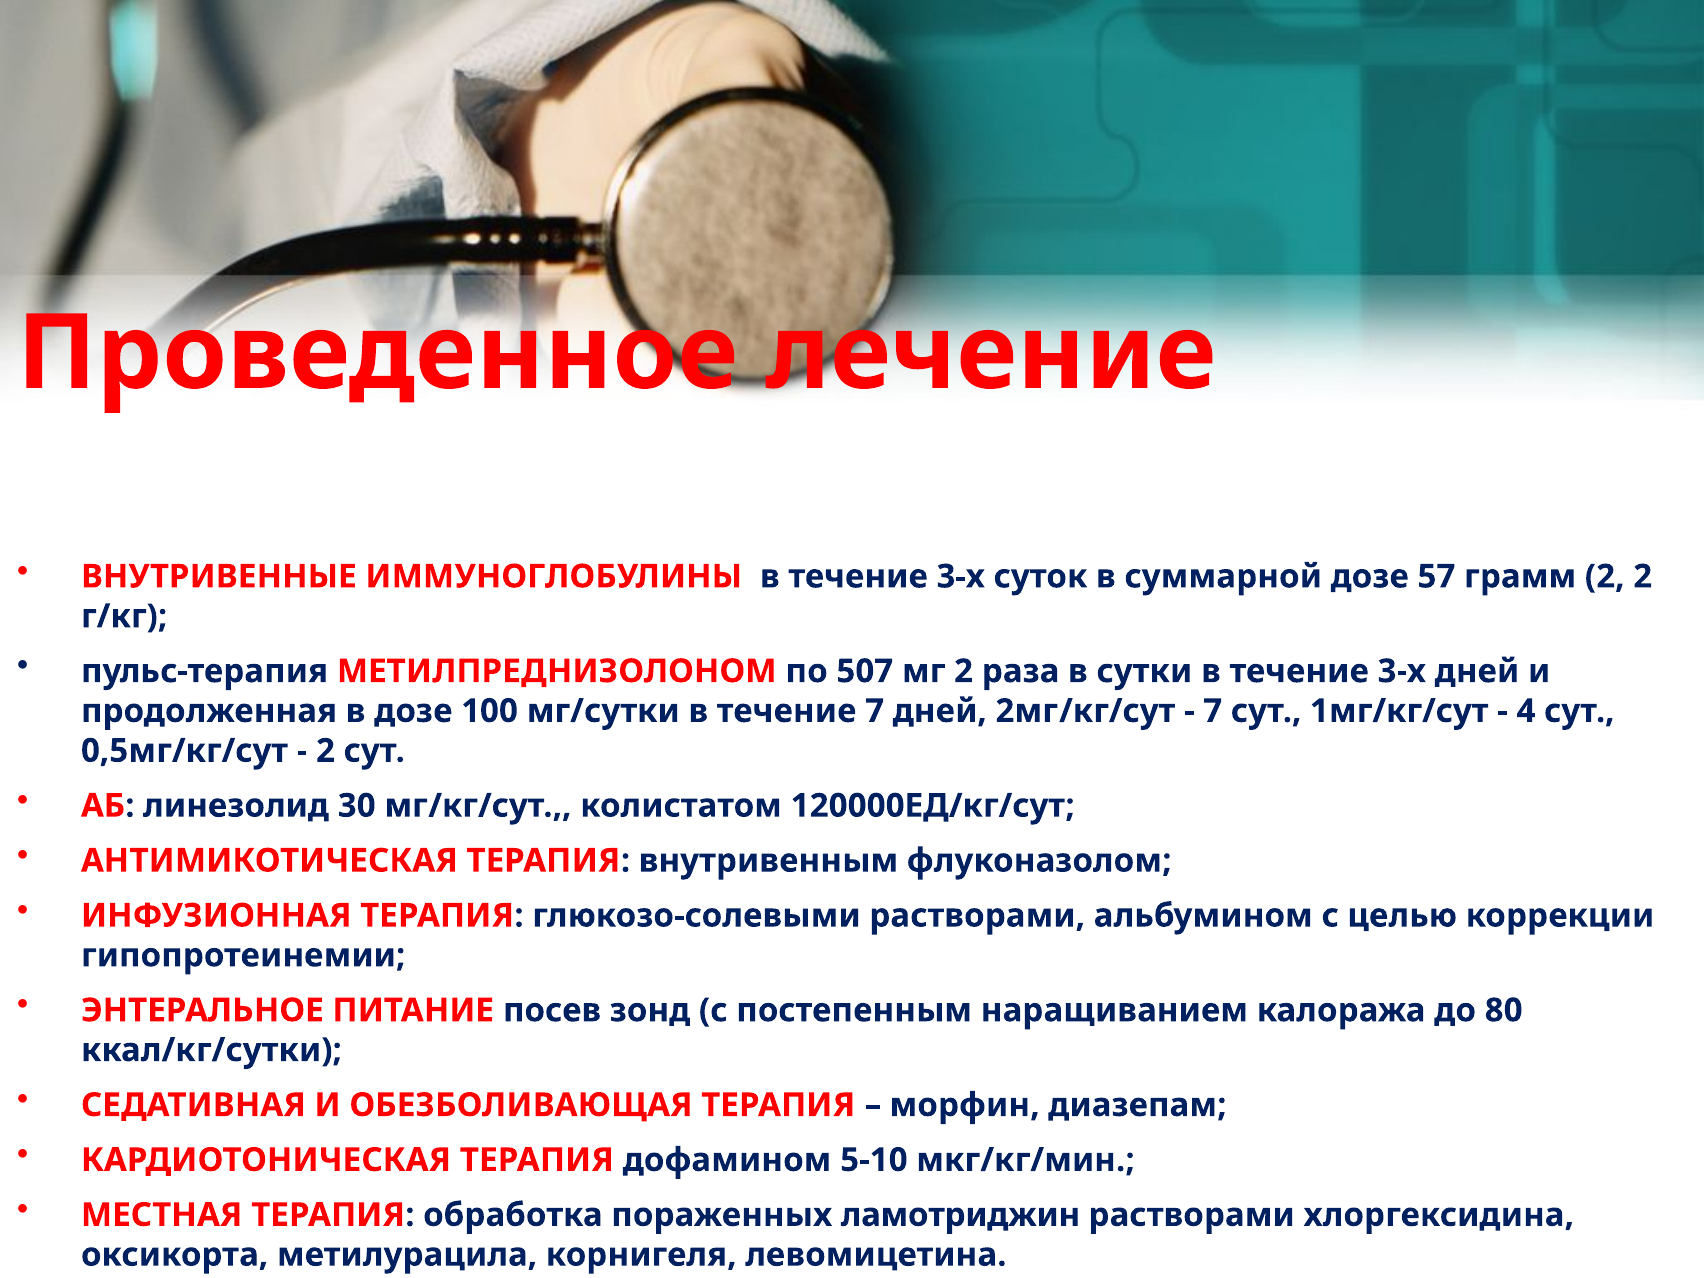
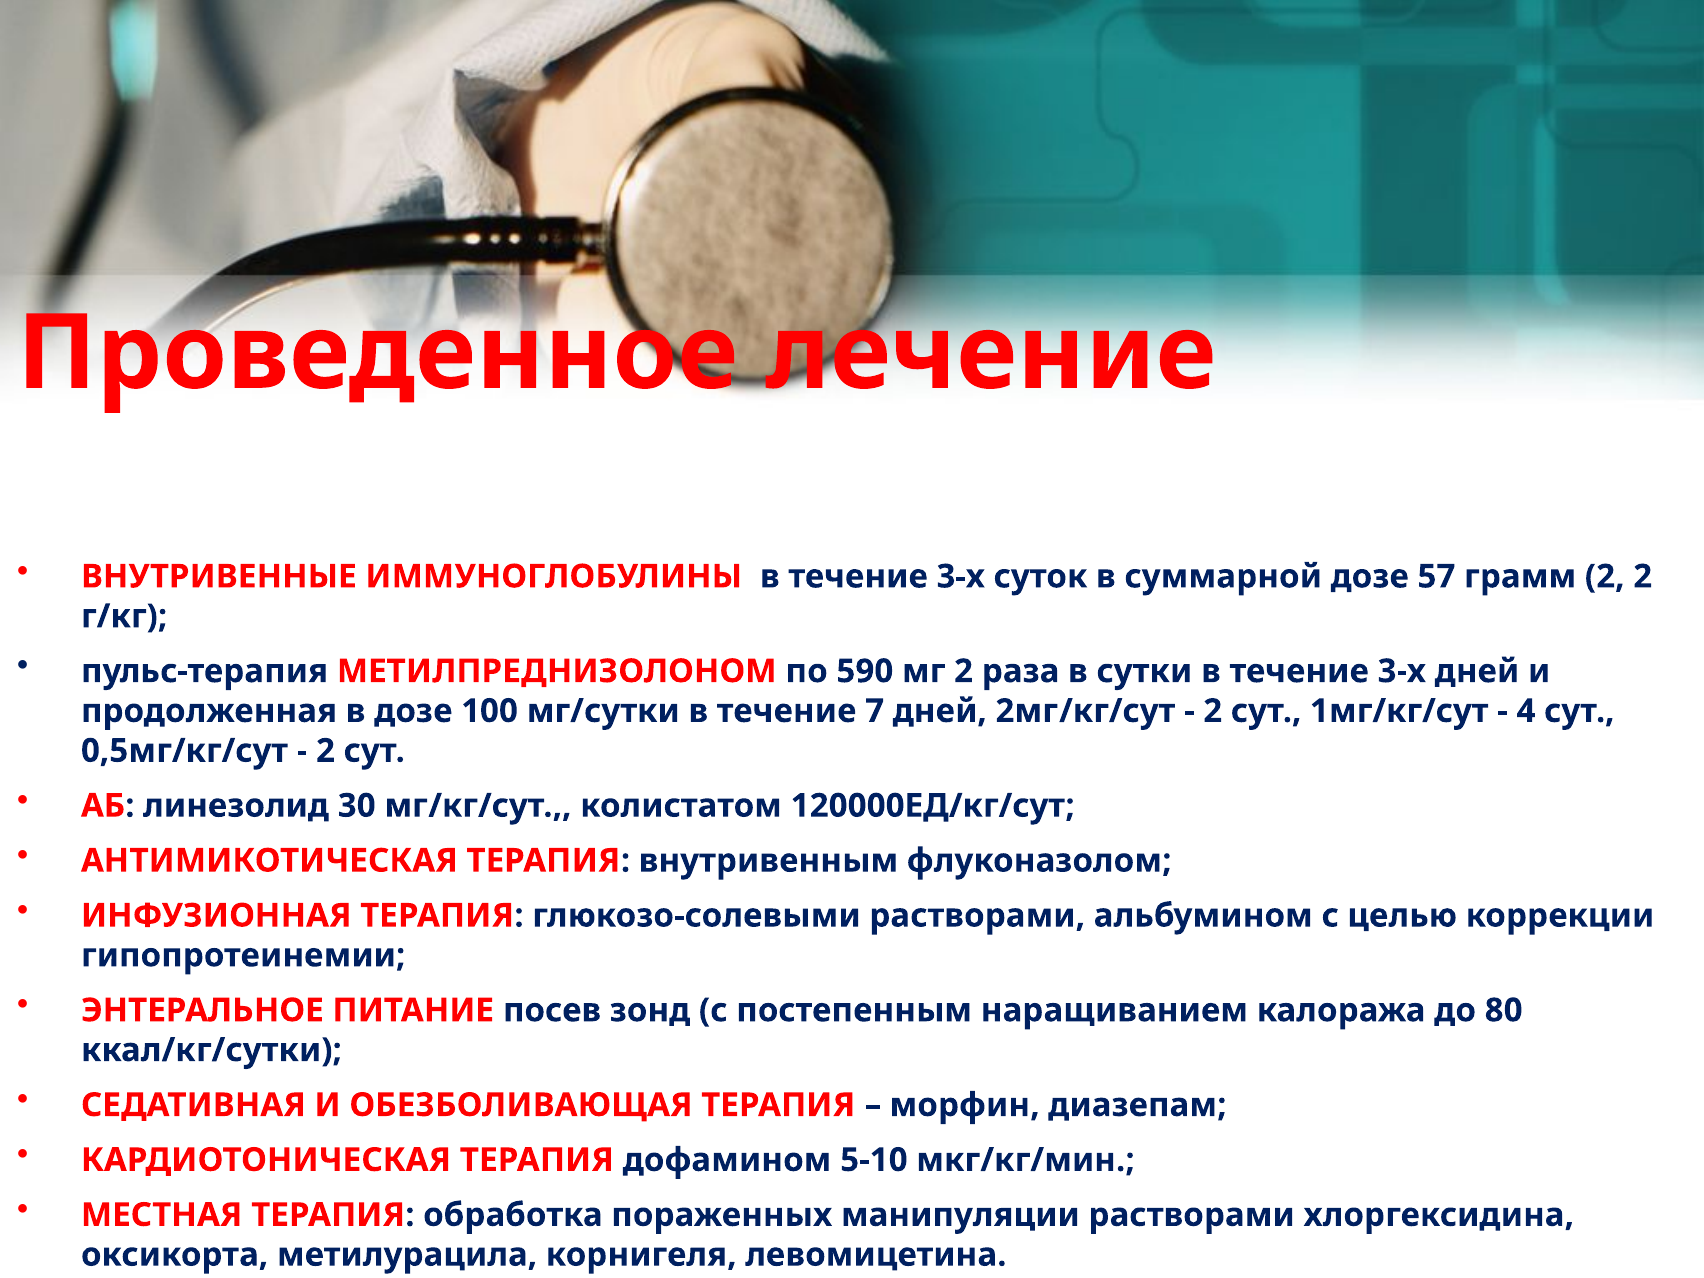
507: 507 -> 590
7 at (1213, 711): 7 -> 2
ламотриджин: ламотриджин -> манипуляции
